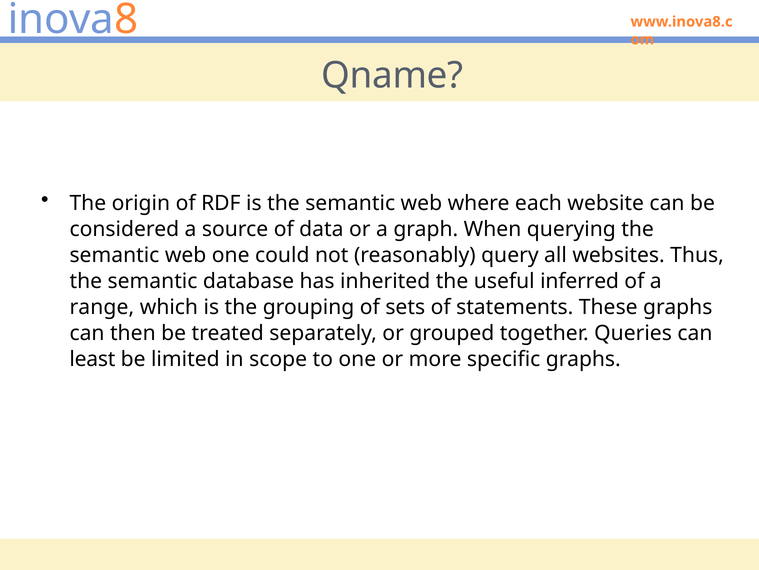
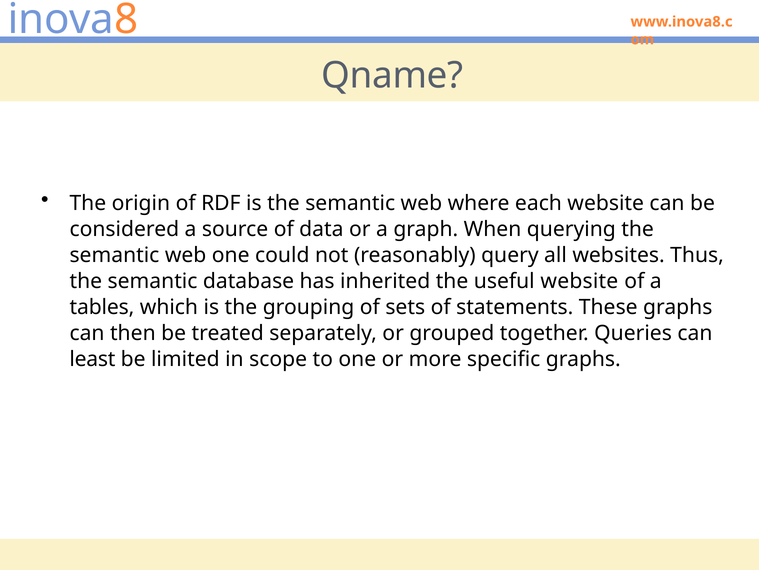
useful inferred: inferred -> website
range: range -> tables
